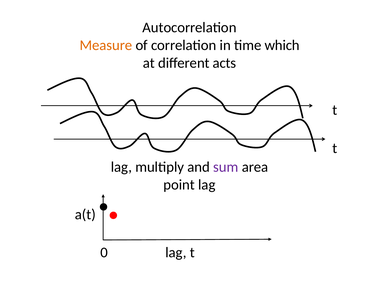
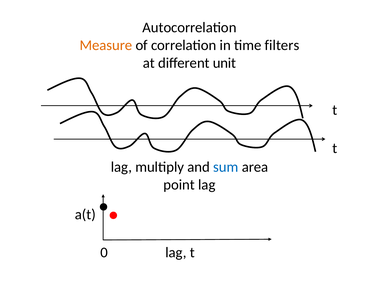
which: which -> filters
acts: acts -> unit
sum colour: purple -> blue
